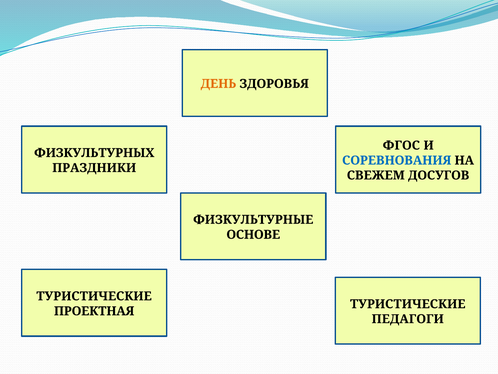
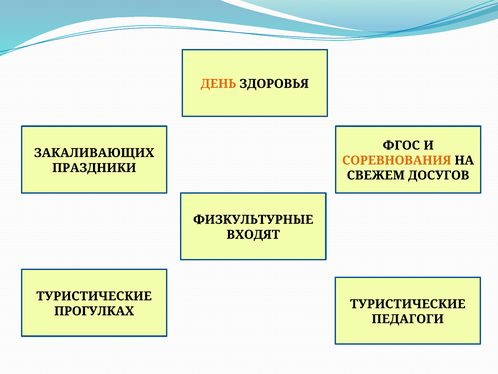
ФИЗКУЛЬТУРНЫХ: ФИЗКУЛЬТУРНЫХ -> ЗАКАЛИВАЮЩИХ
СОРЕВНОВАНИЯ colour: blue -> orange
ОСНОВЕ: ОСНОВЕ -> ВХОДЯТ
ПРОЕКТНАЯ: ПРОЕКТНАЯ -> ПРОГУЛКАХ
